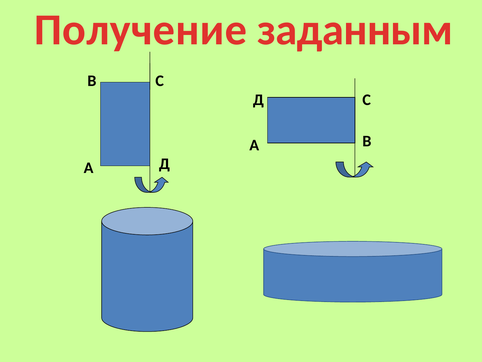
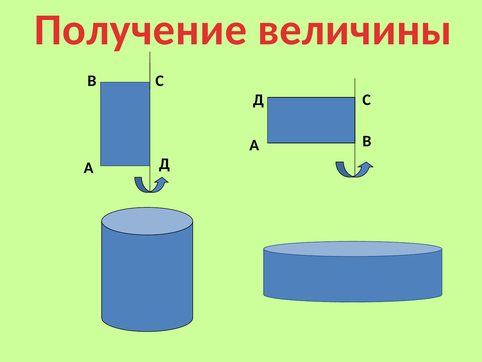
заданным: заданным -> величины
